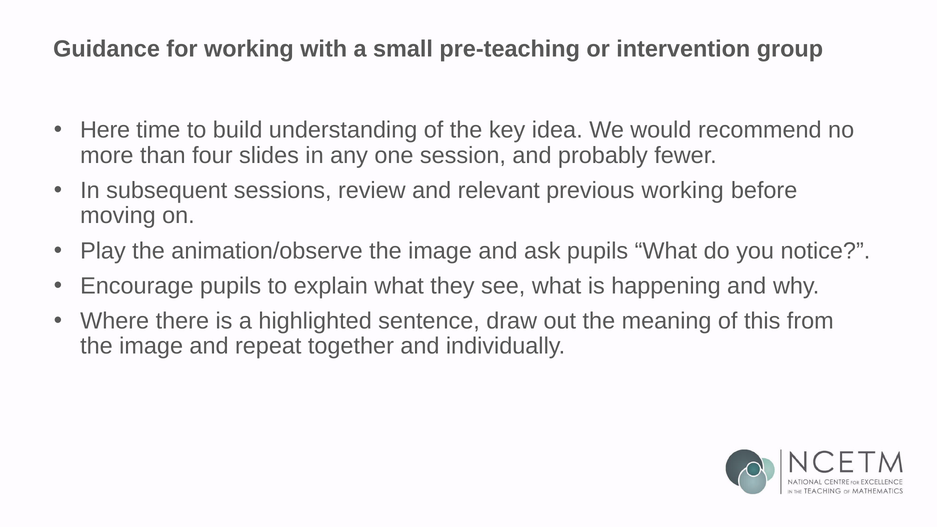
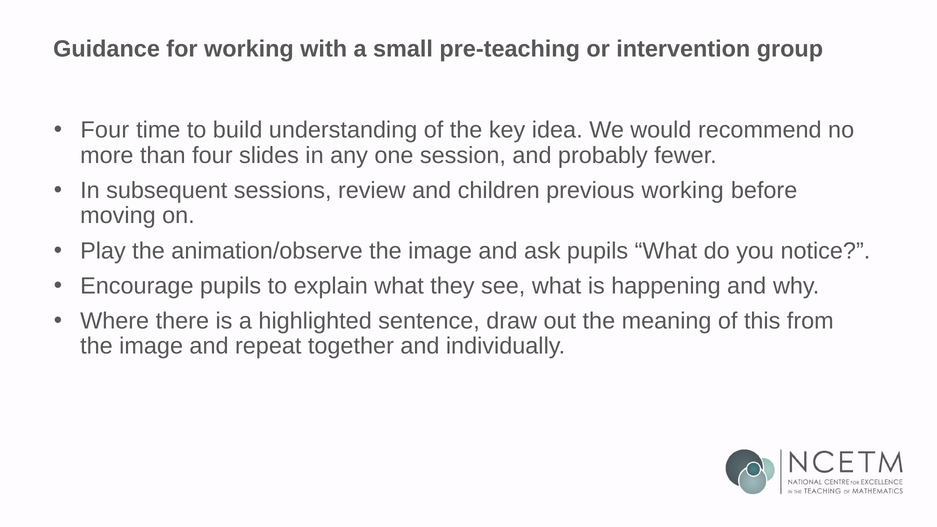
Here at (105, 130): Here -> Four
relevant: relevant -> children
